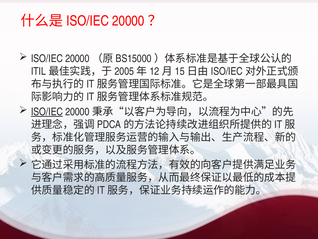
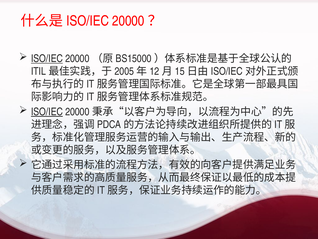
ISO/IEC at (47, 59) underline: none -> present
